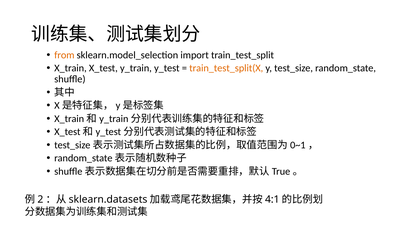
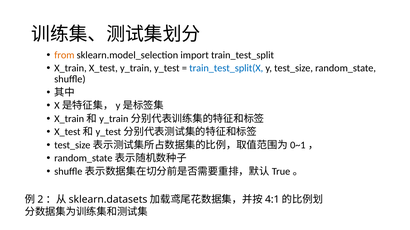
train_test_split(X colour: orange -> blue
